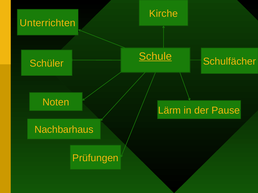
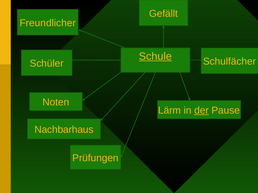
Kirche: Kirche -> Gefällt
Unterrichten: Unterrichten -> Freundlicher
der underline: none -> present
